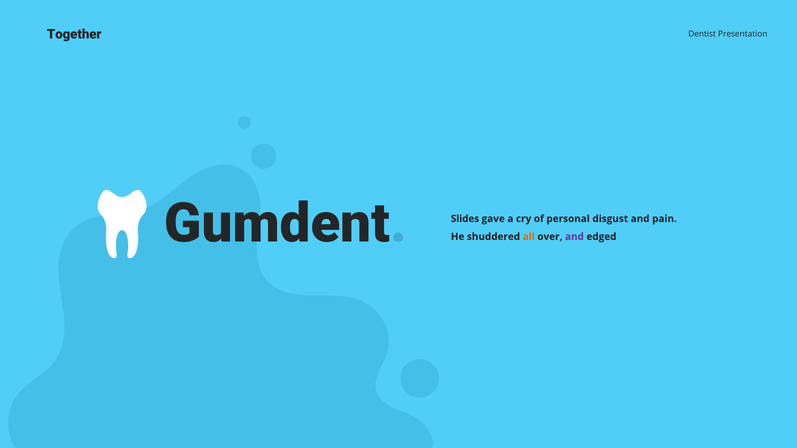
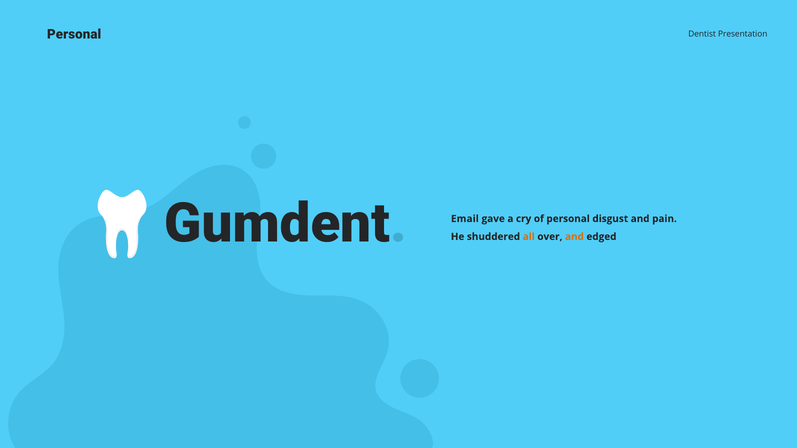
Together at (74, 34): Together -> Personal
Slides: Slides -> Email
and at (574, 237) colour: purple -> orange
